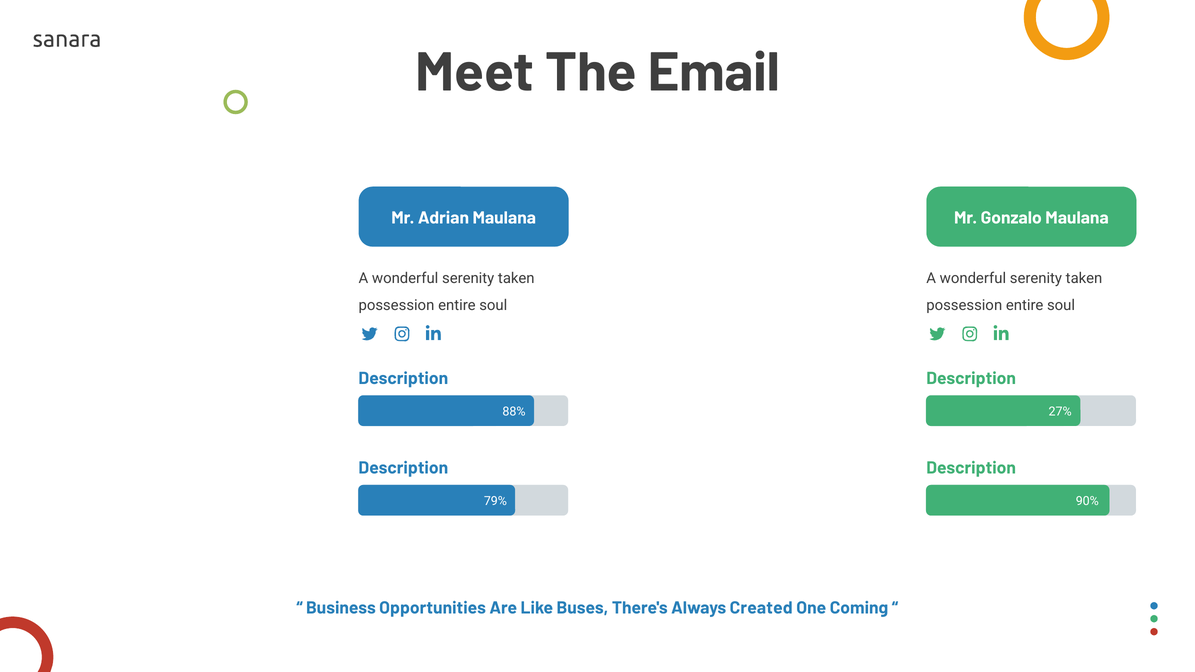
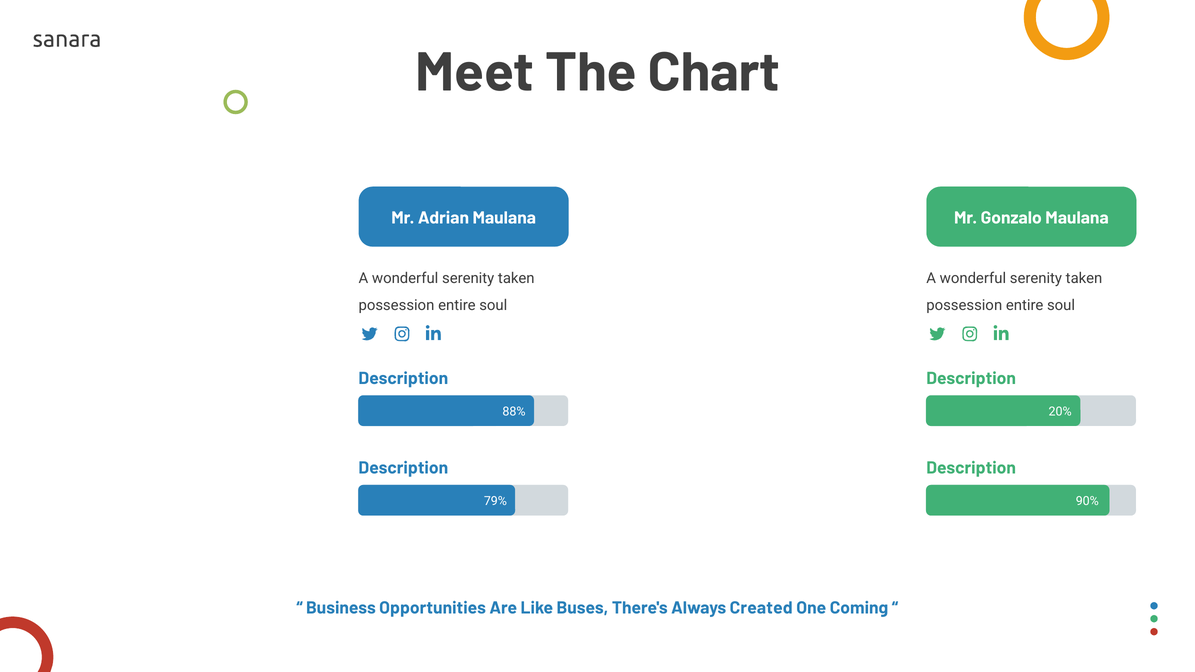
Email: Email -> Chart
27%: 27% -> 20%
